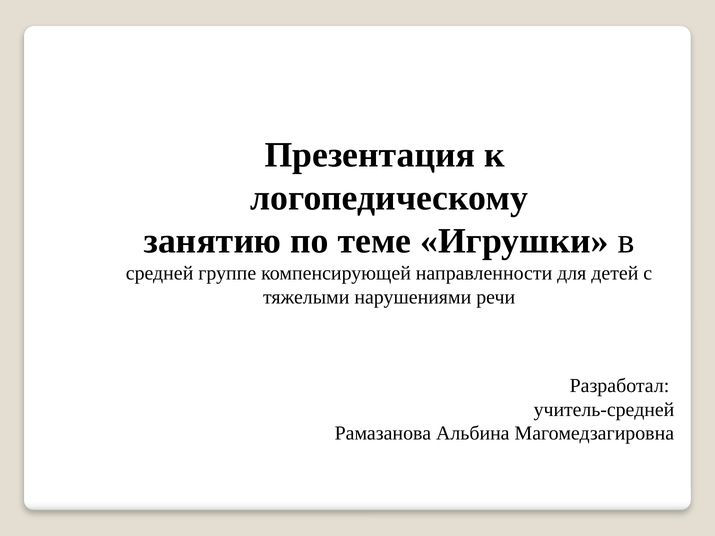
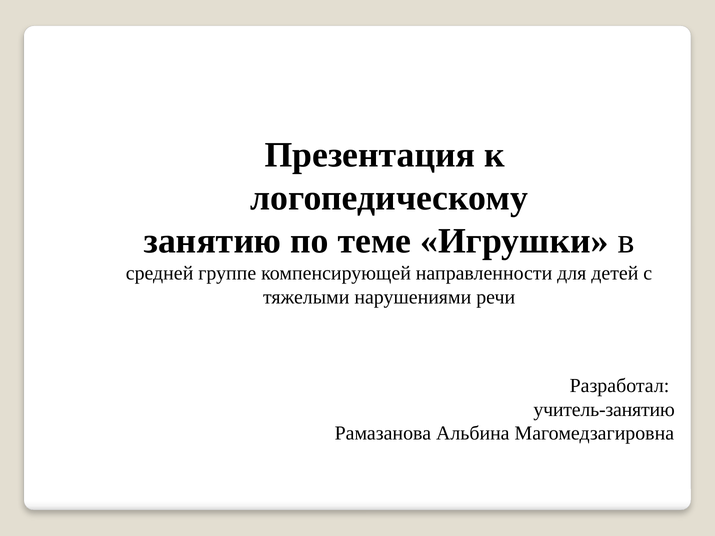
учитель-средней: учитель-средней -> учитель-занятию
